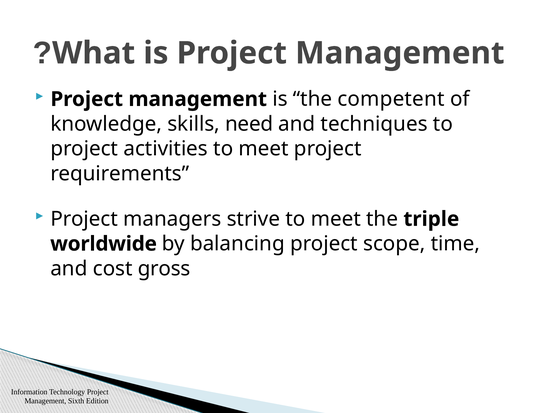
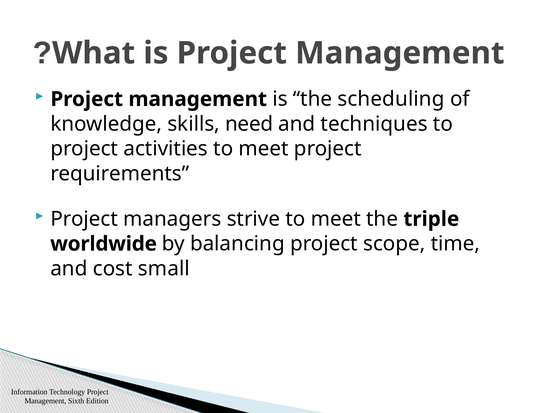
competent: competent -> scheduling
gross: gross -> small
